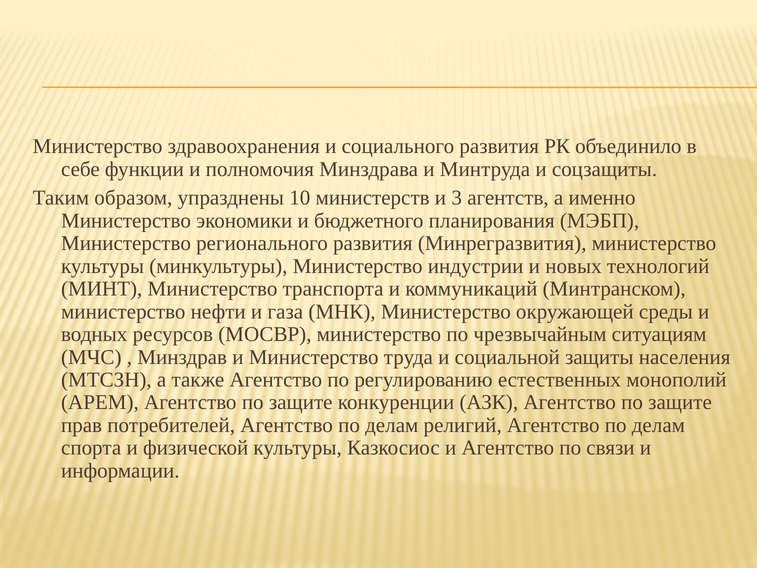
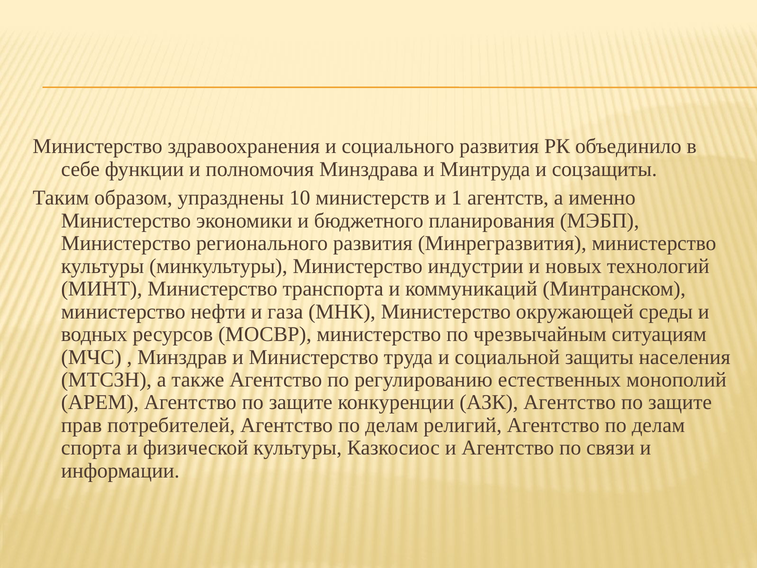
3: 3 -> 1
